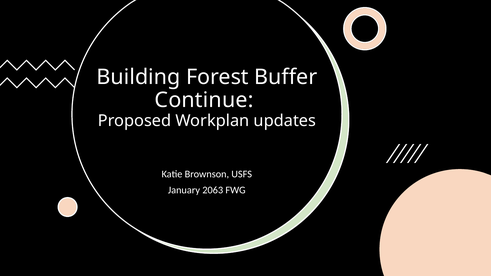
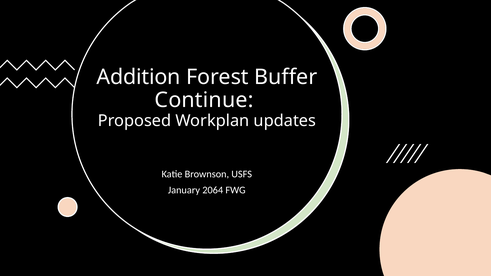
Building: Building -> Addition
2063: 2063 -> 2064
